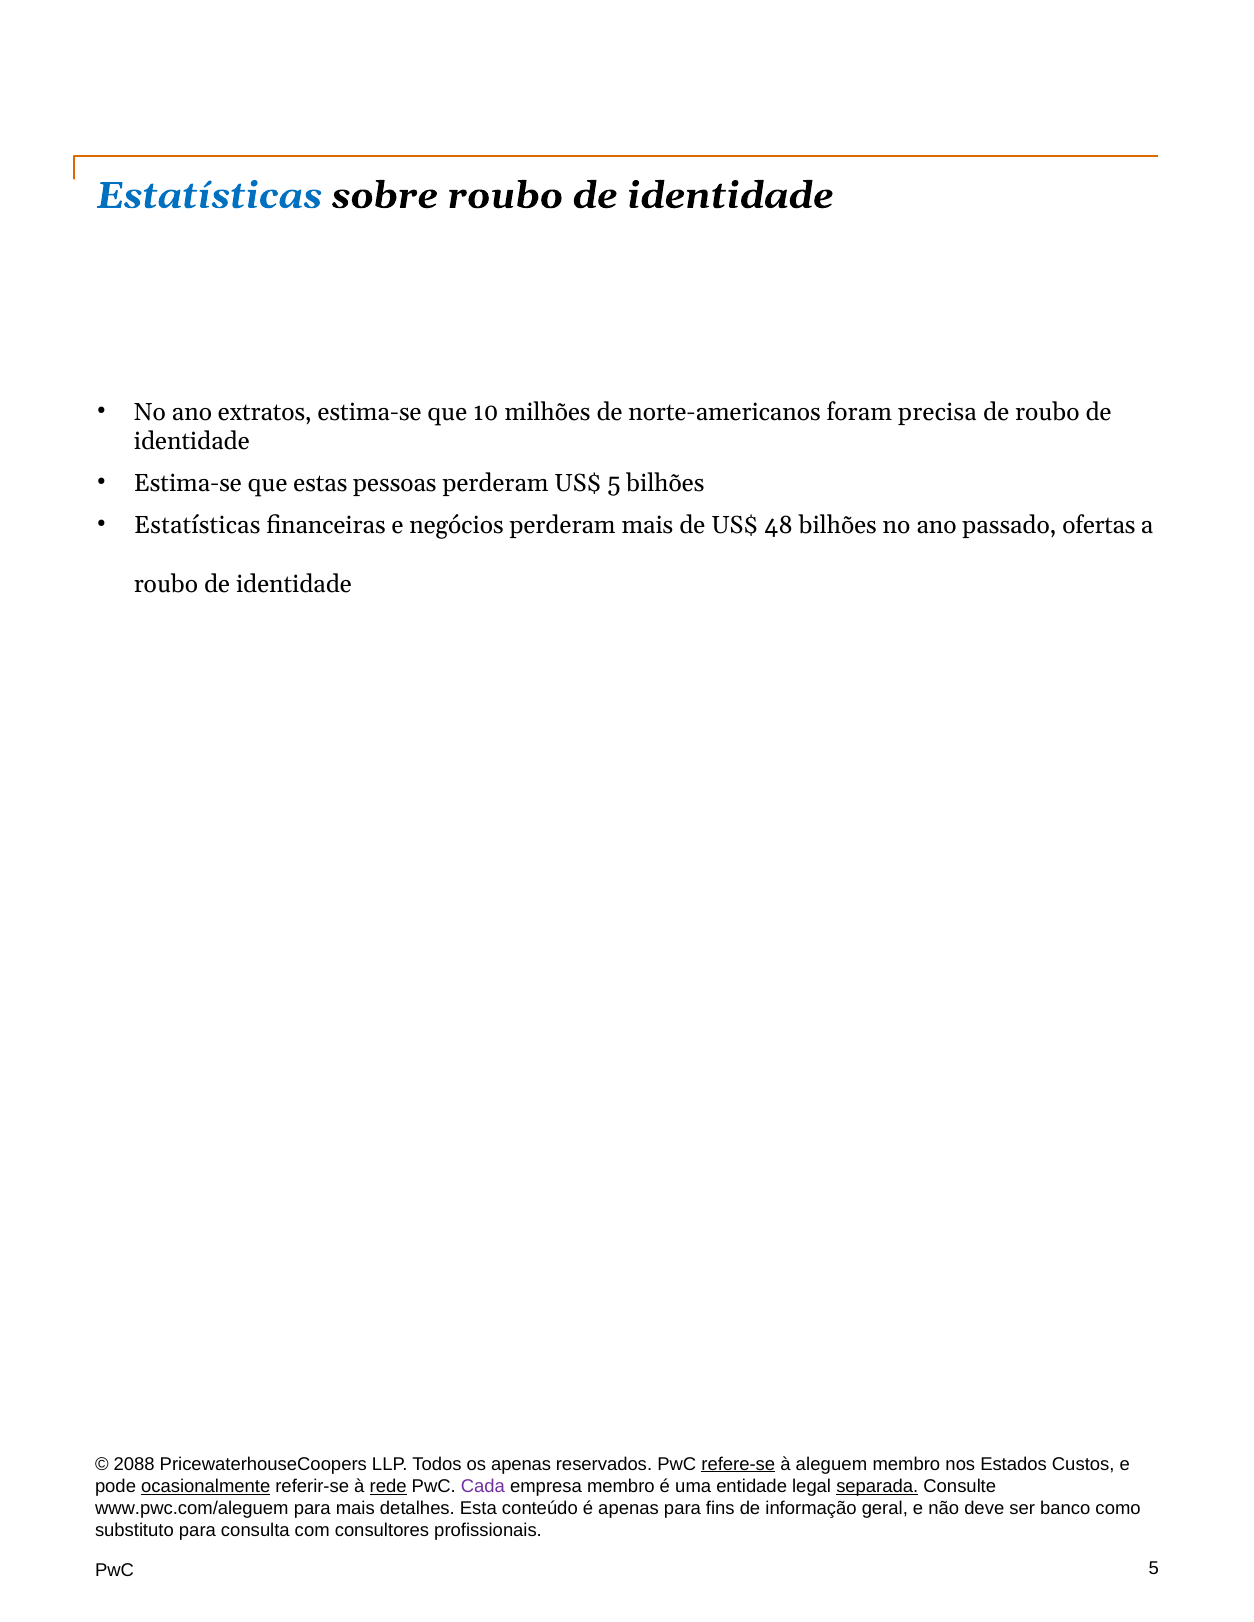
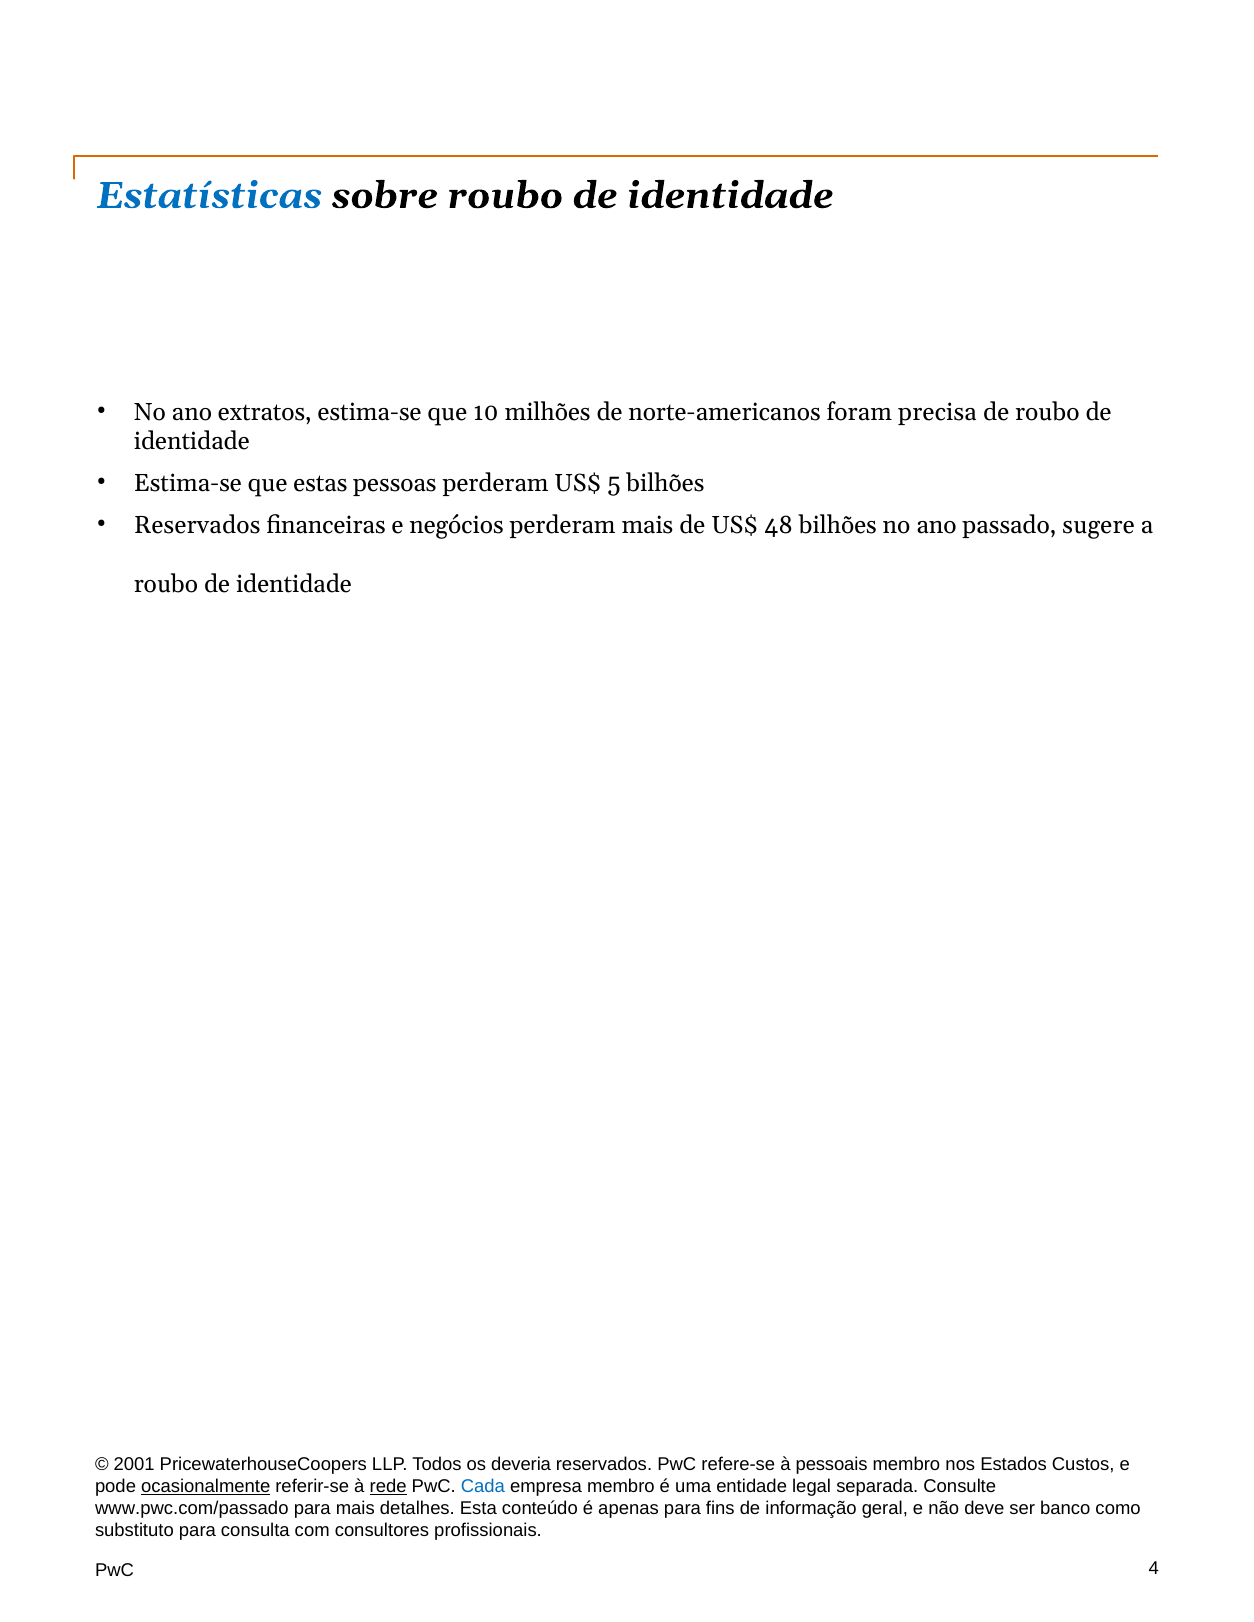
Estatísticas at (197, 525): Estatísticas -> Reservados
ofertas: ofertas -> sugere
2088: 2088 -> 2001
os apenas: apenas -> deveria
refere-se underline: present -> none
aleguem: aleguem -> pessoais
Cada colour: purple -> blue
separada underline: present -> none
www.pwc.com/aleguem: www.pwc.com/aleguem -> www.pwc.com/passado
PwC 5: 5 -> 4
